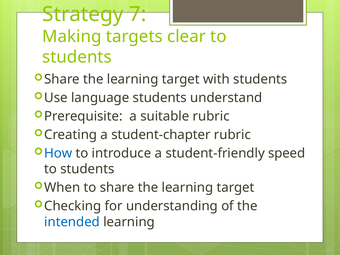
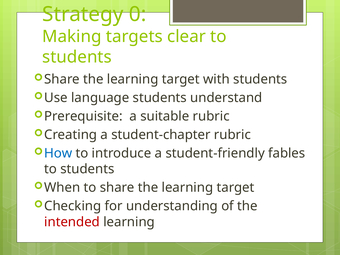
7: 7 -> 0
speed: speed -> fables
intended colour: blue -> red
